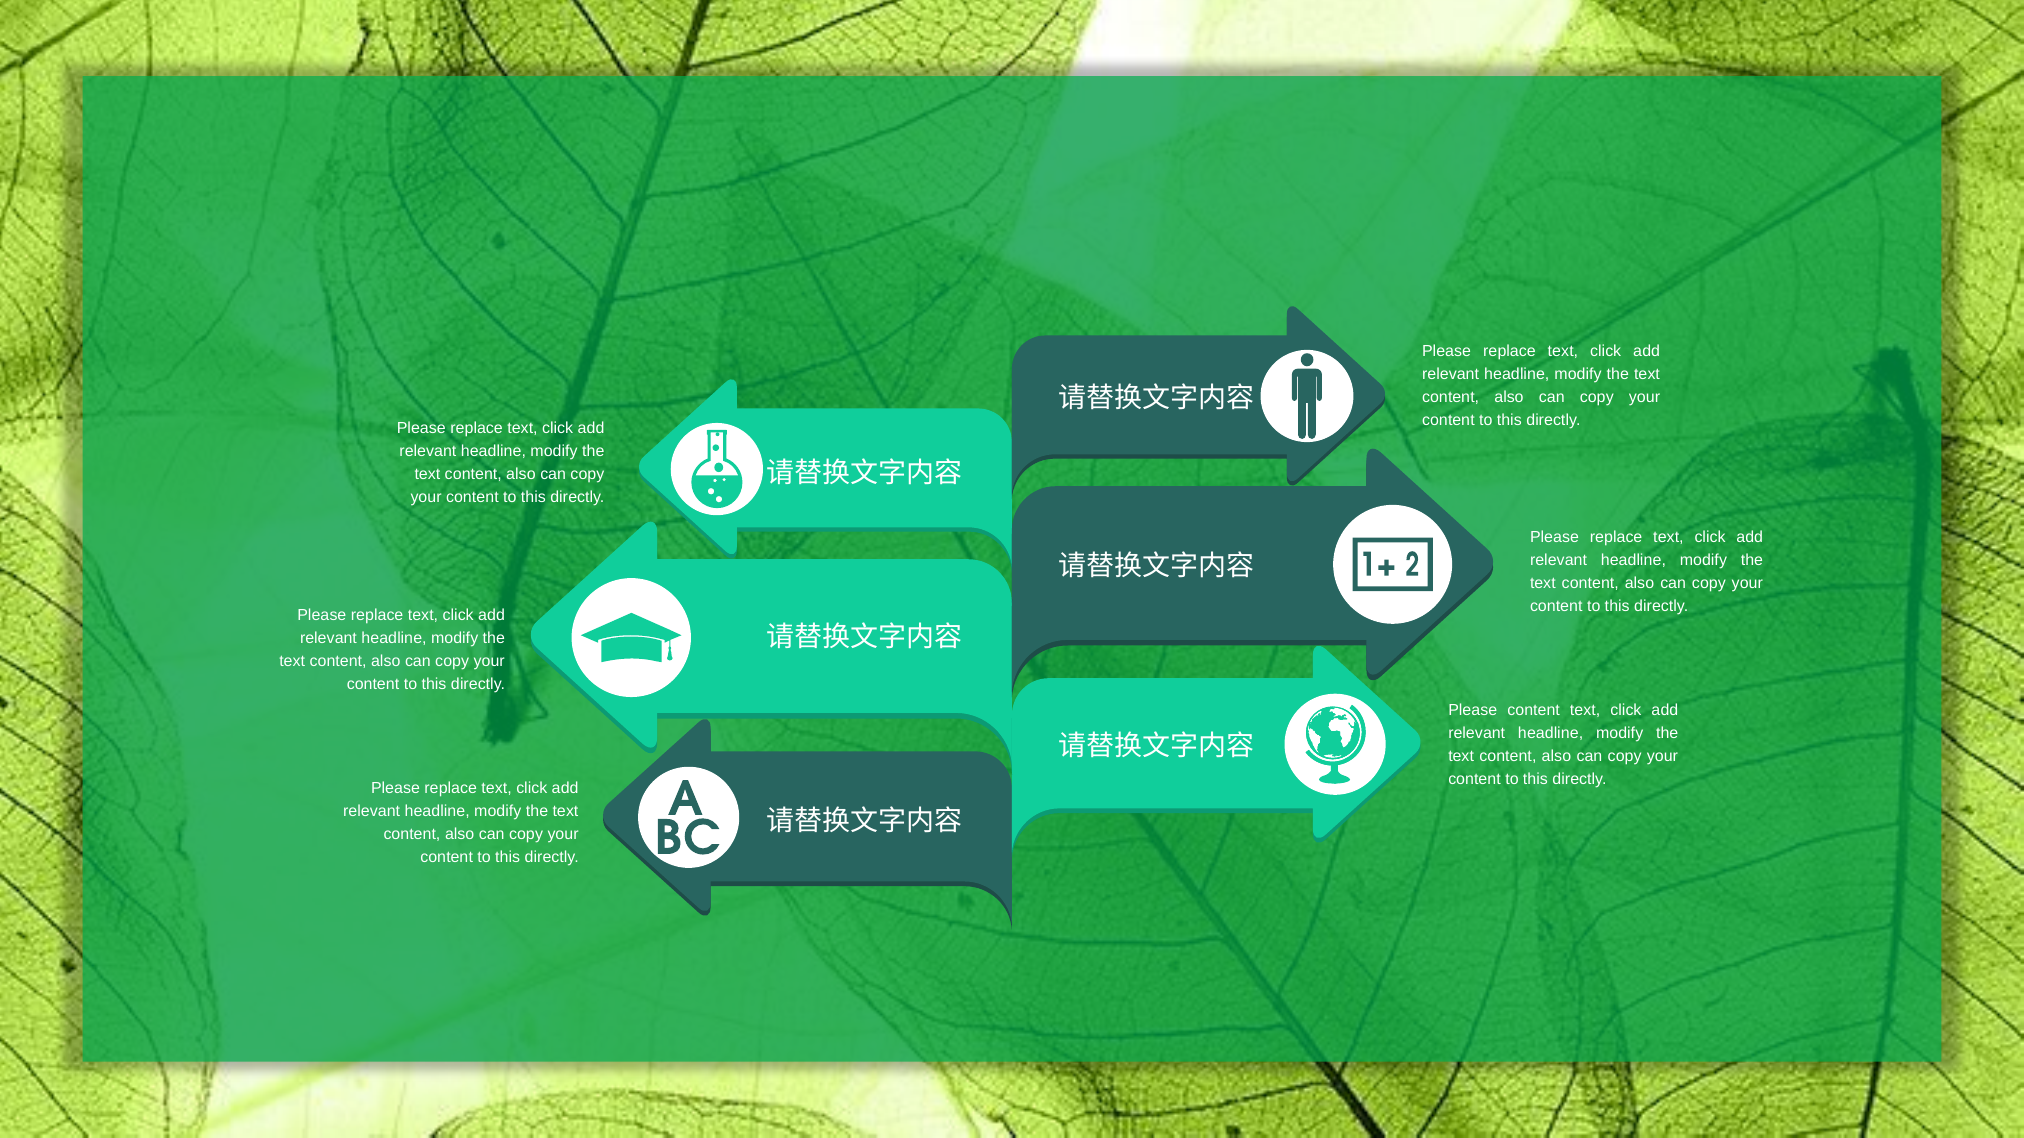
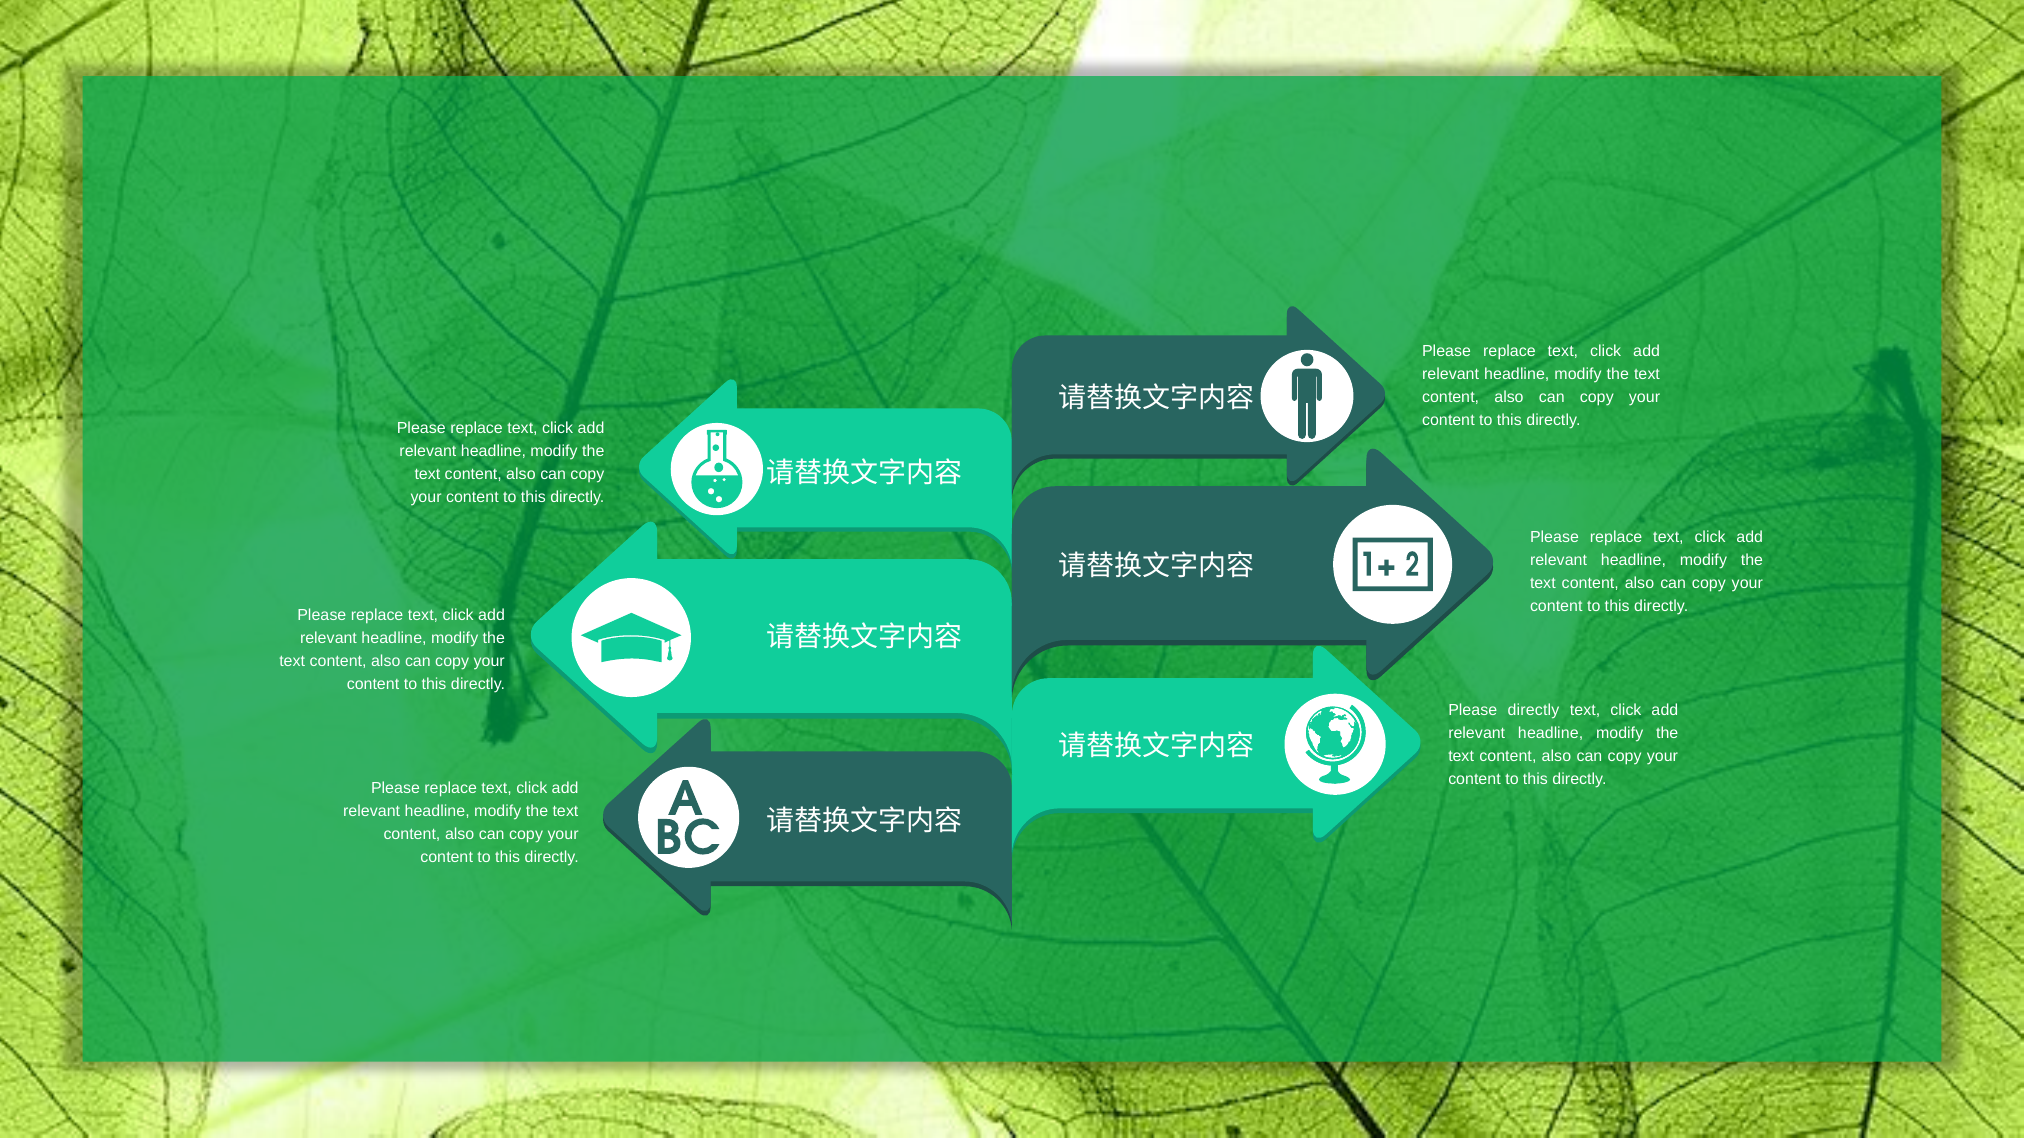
Please content: content -> directly
